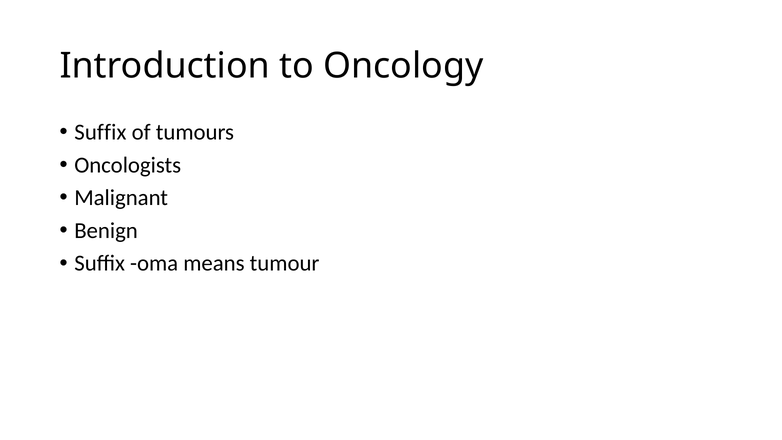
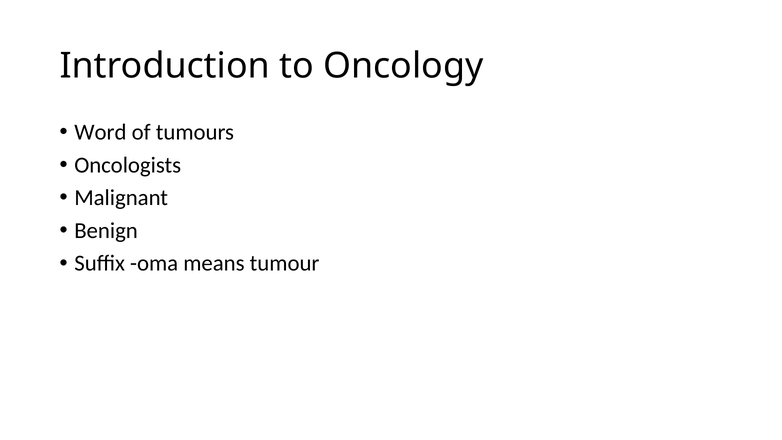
Suffix at (100, 132): Suffix -> Word
